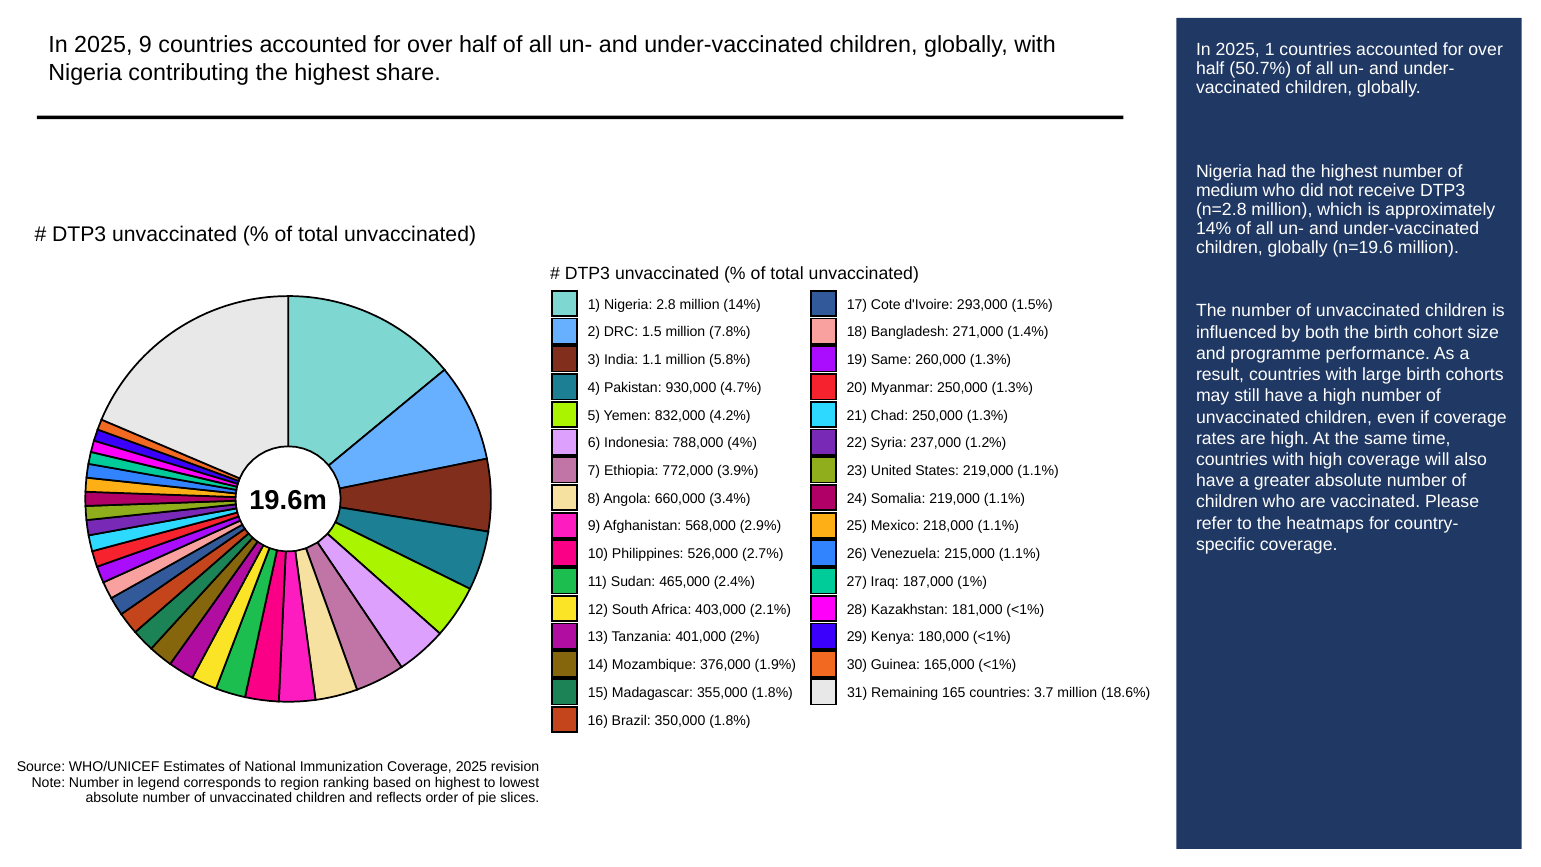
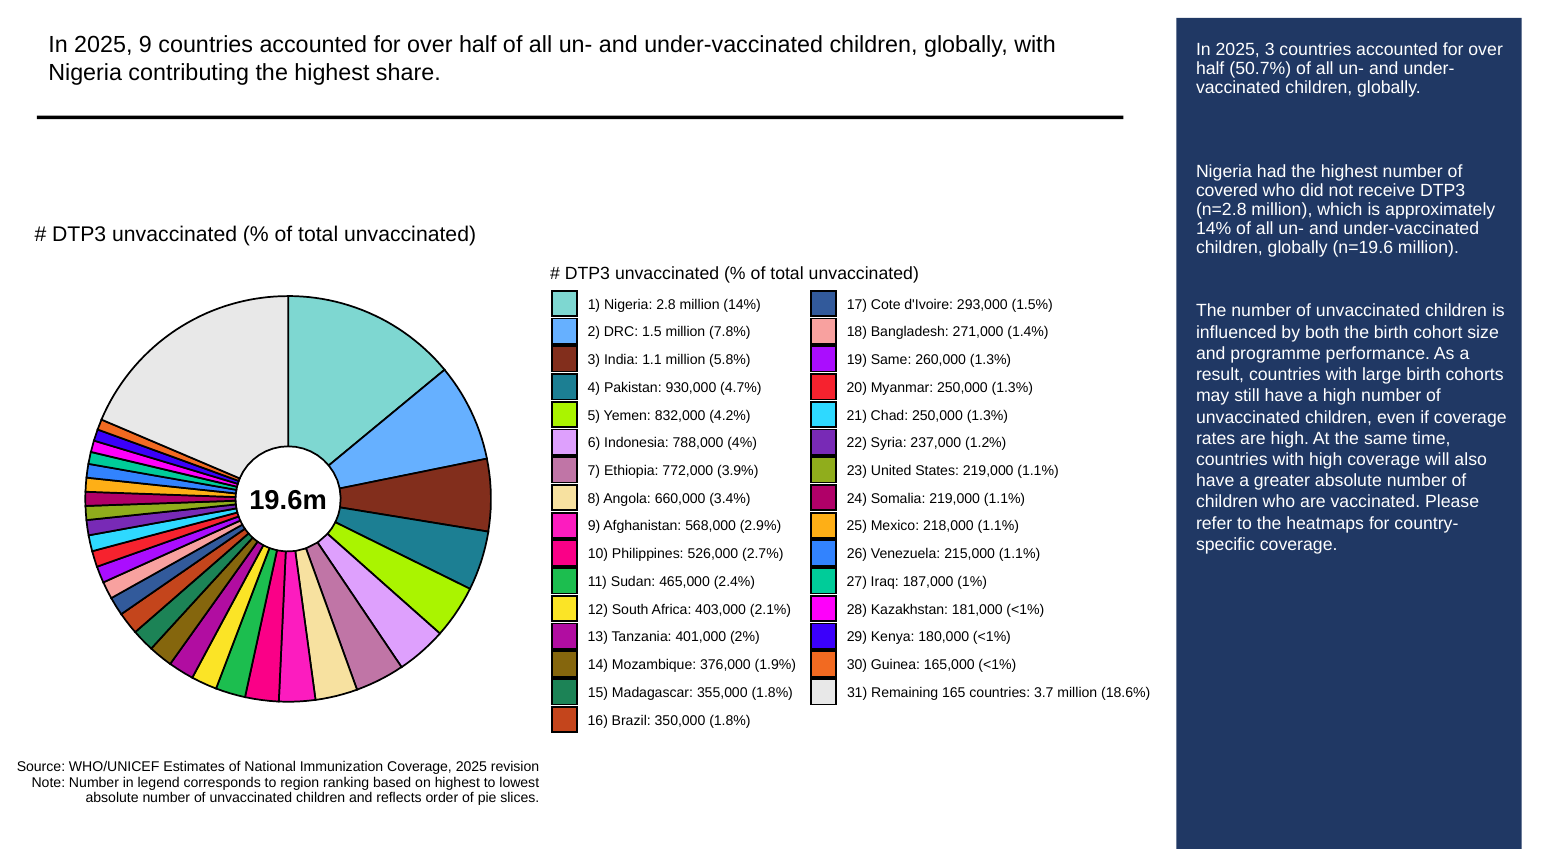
2025 1: 1 -> 3
medium: medium -> covered
